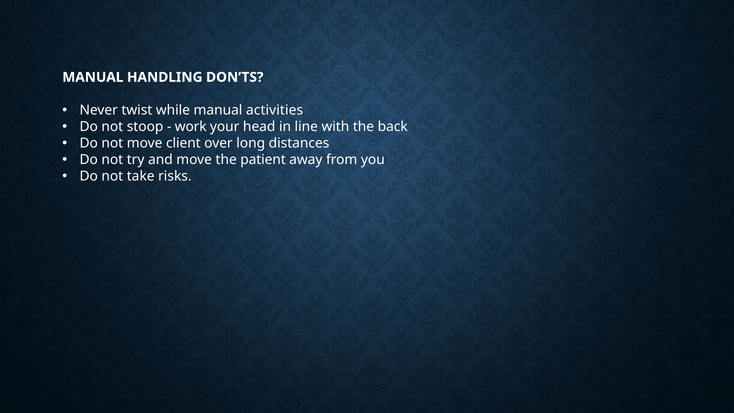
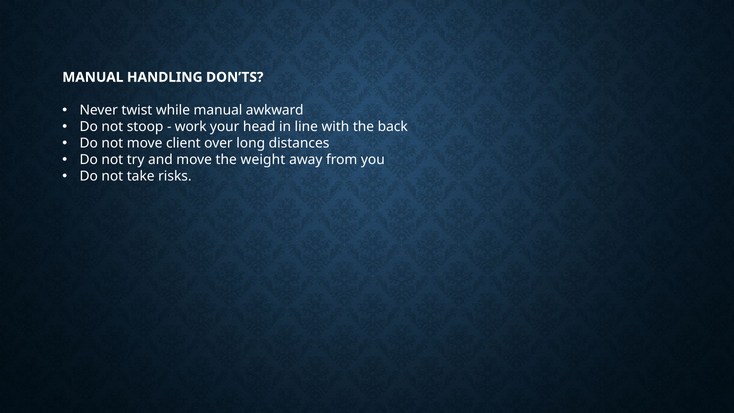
activities: activities -> awkward
patient: patient -> weight
